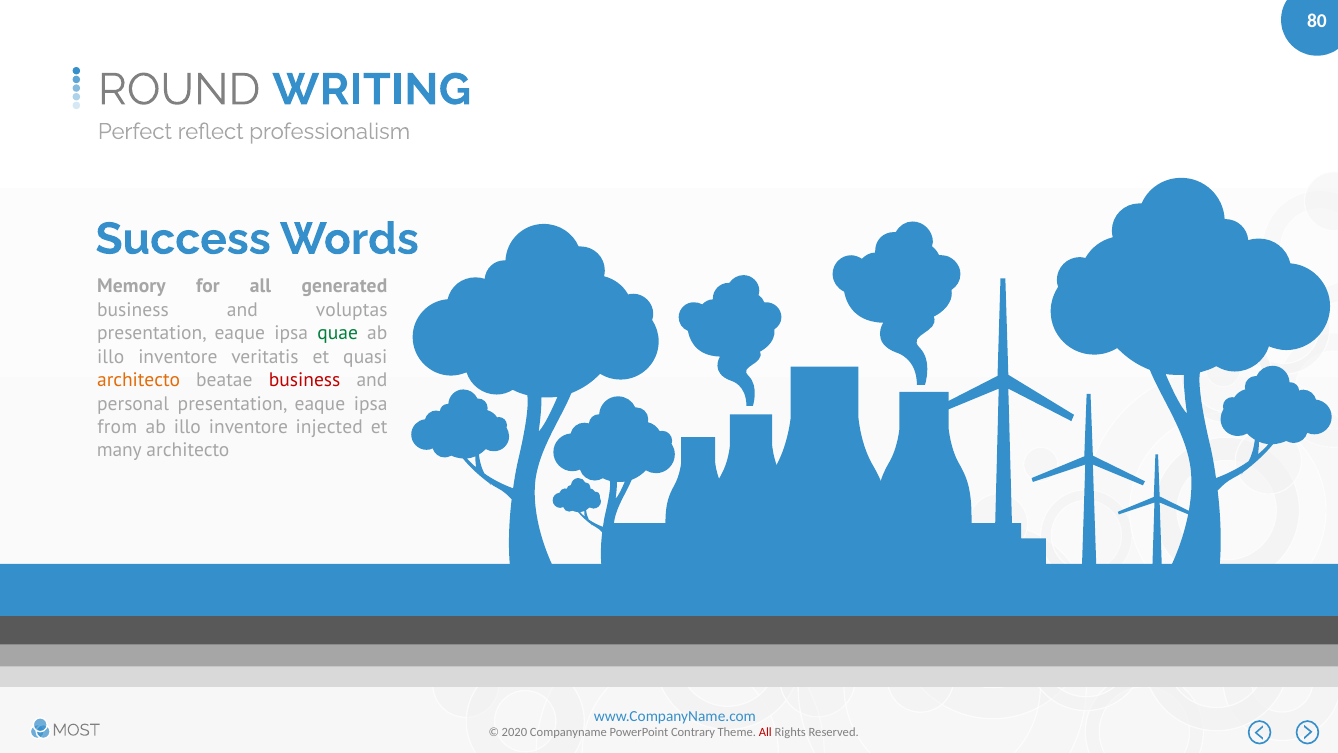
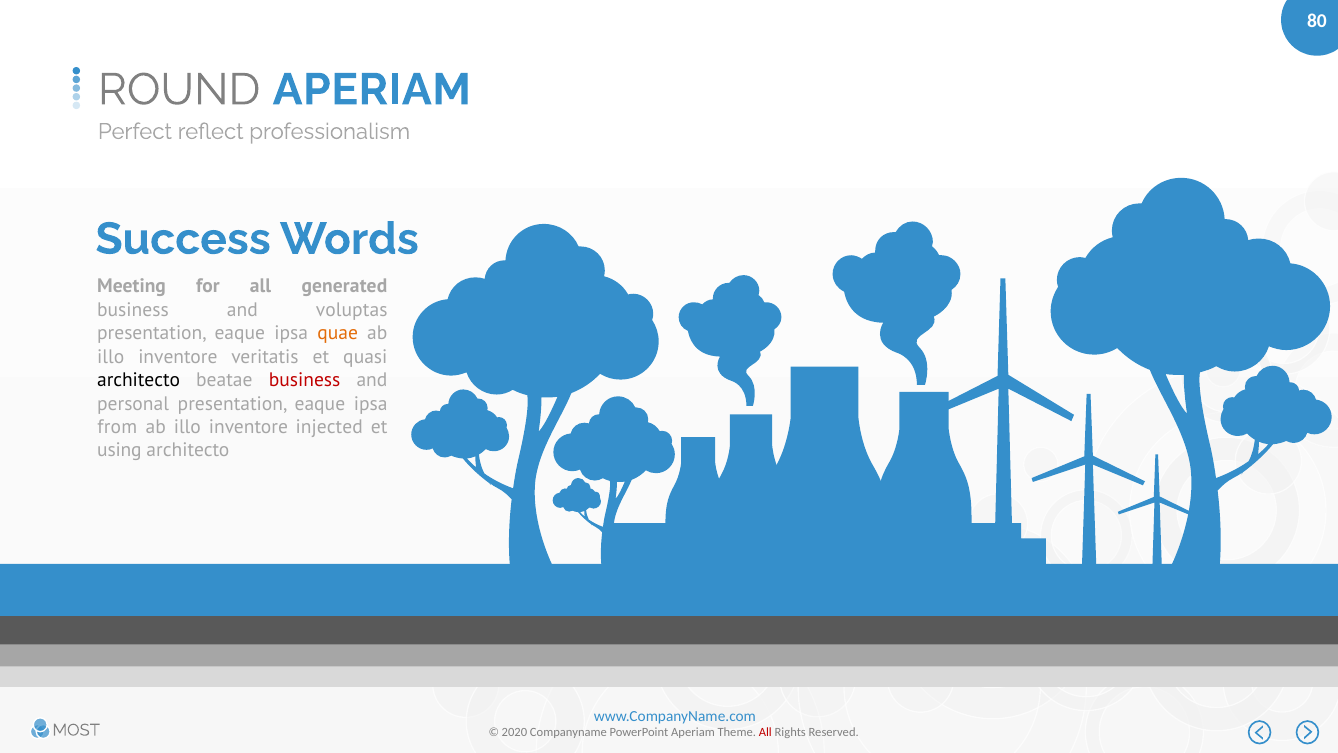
ROUND WRITING: WRITING -> APERIAM
Memory: Memory -> Meeting
quae colour: green -> orange
architecto at (139, 380) colour: orange -> black
many: many -> using
Contrary at (693, 732): Contrary -> Aperiam
